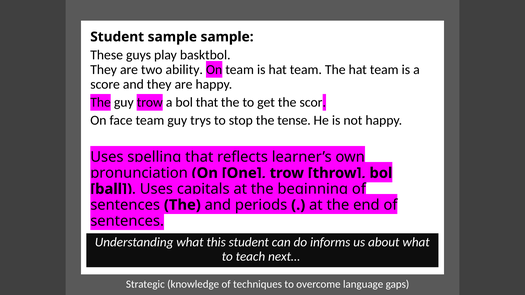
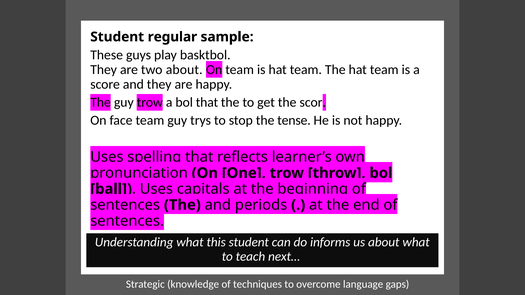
Student sample: sample -> regular
two ability: ability -> about
